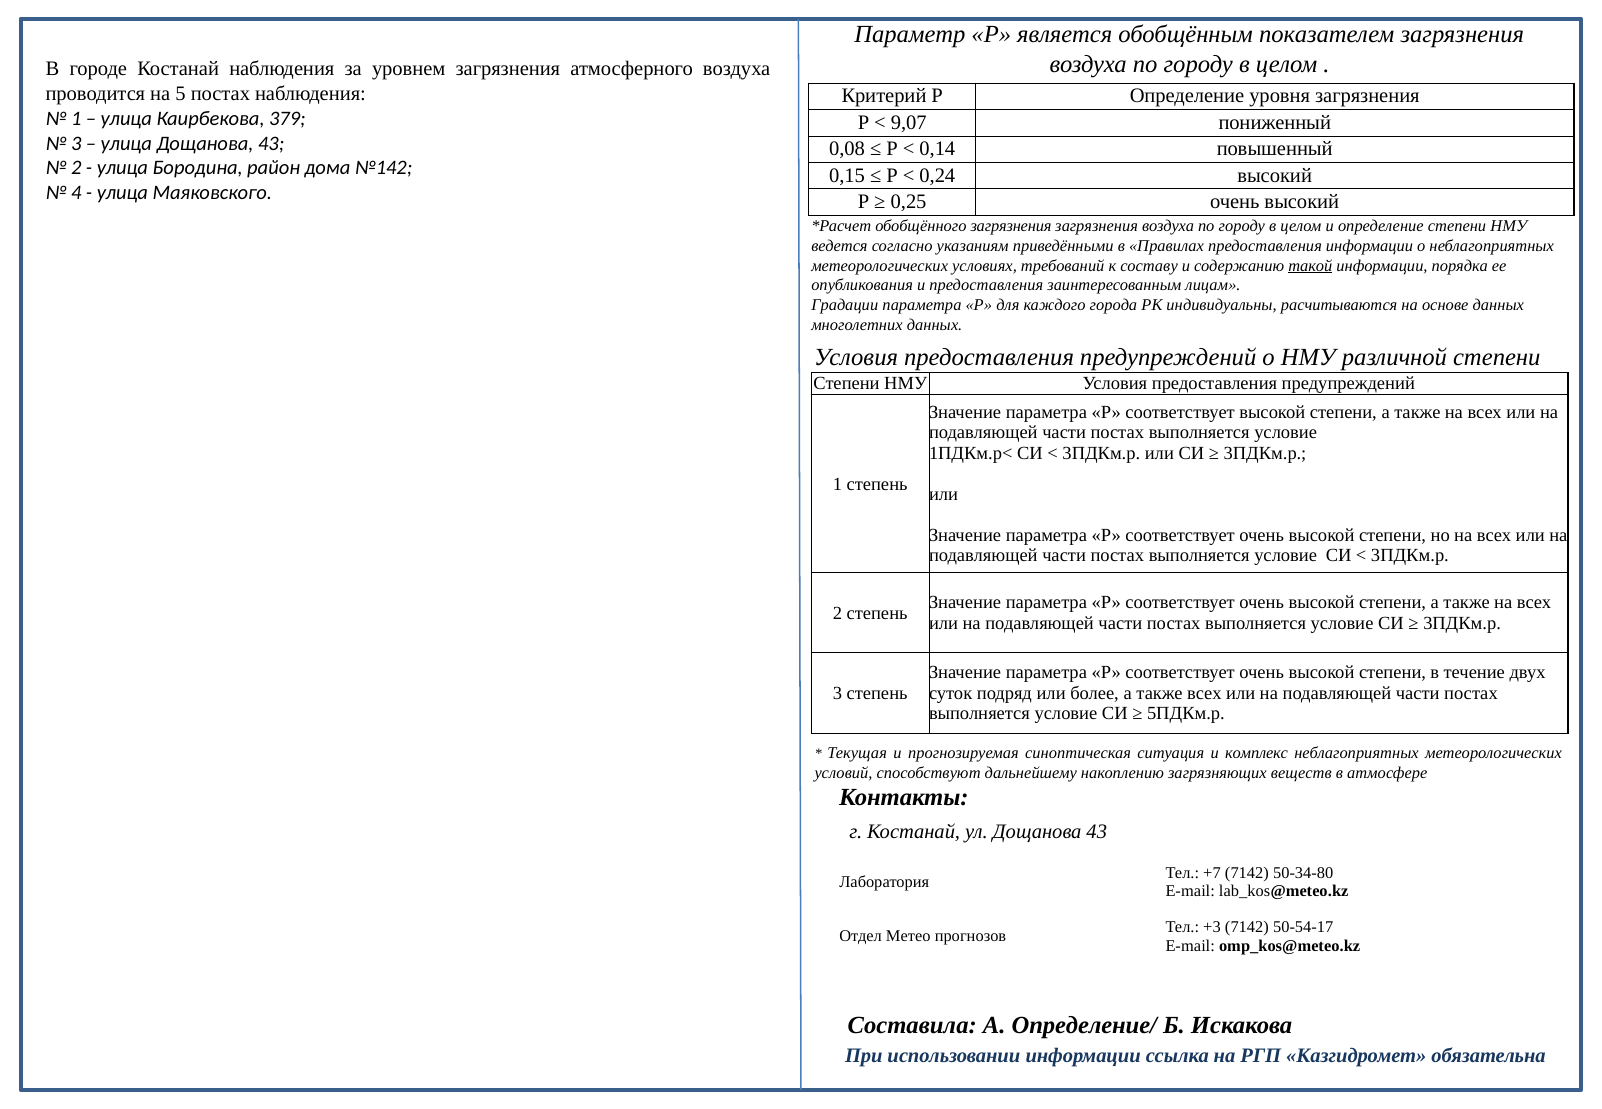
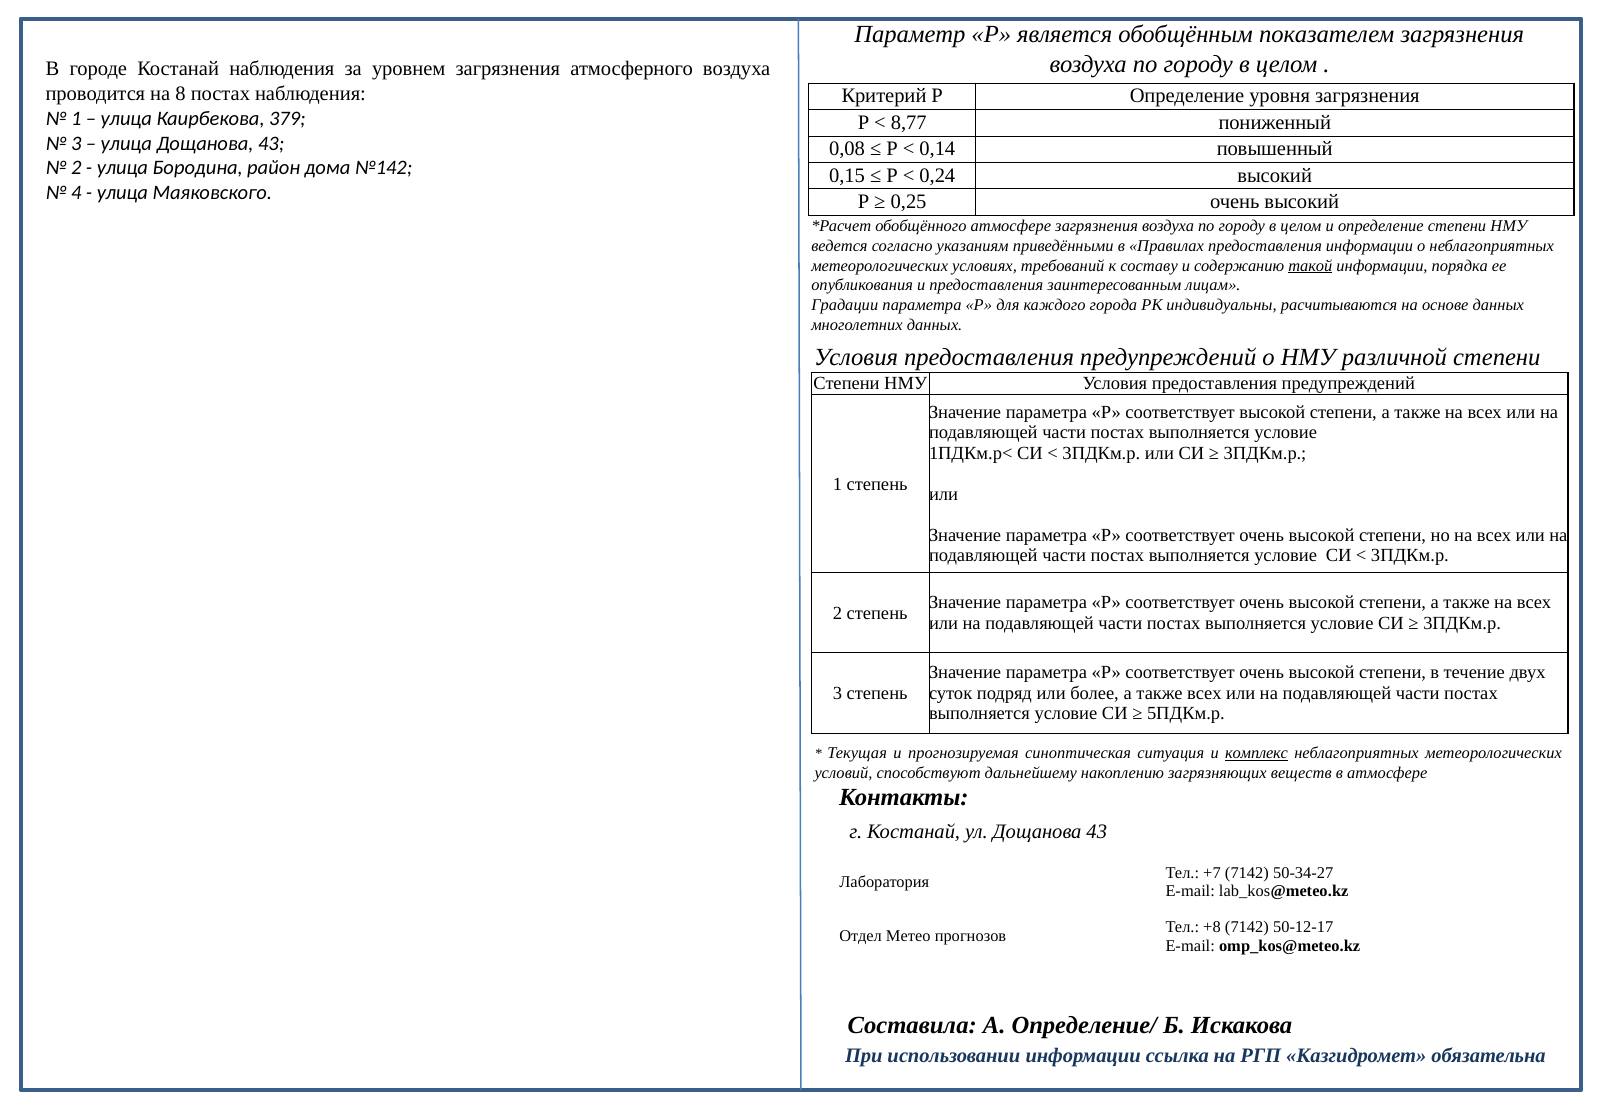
5: 5 -> 8
9,07: 9,07 -> 8,77
обобщённого загрязнения: загрязнения -> атмосфере
комплекс underline: none -> present
50-34-80: 50-34-80 -> 50-34-27
+3: +3 -> +8
50-54-17: 50-54-17 -> 50-12-17
